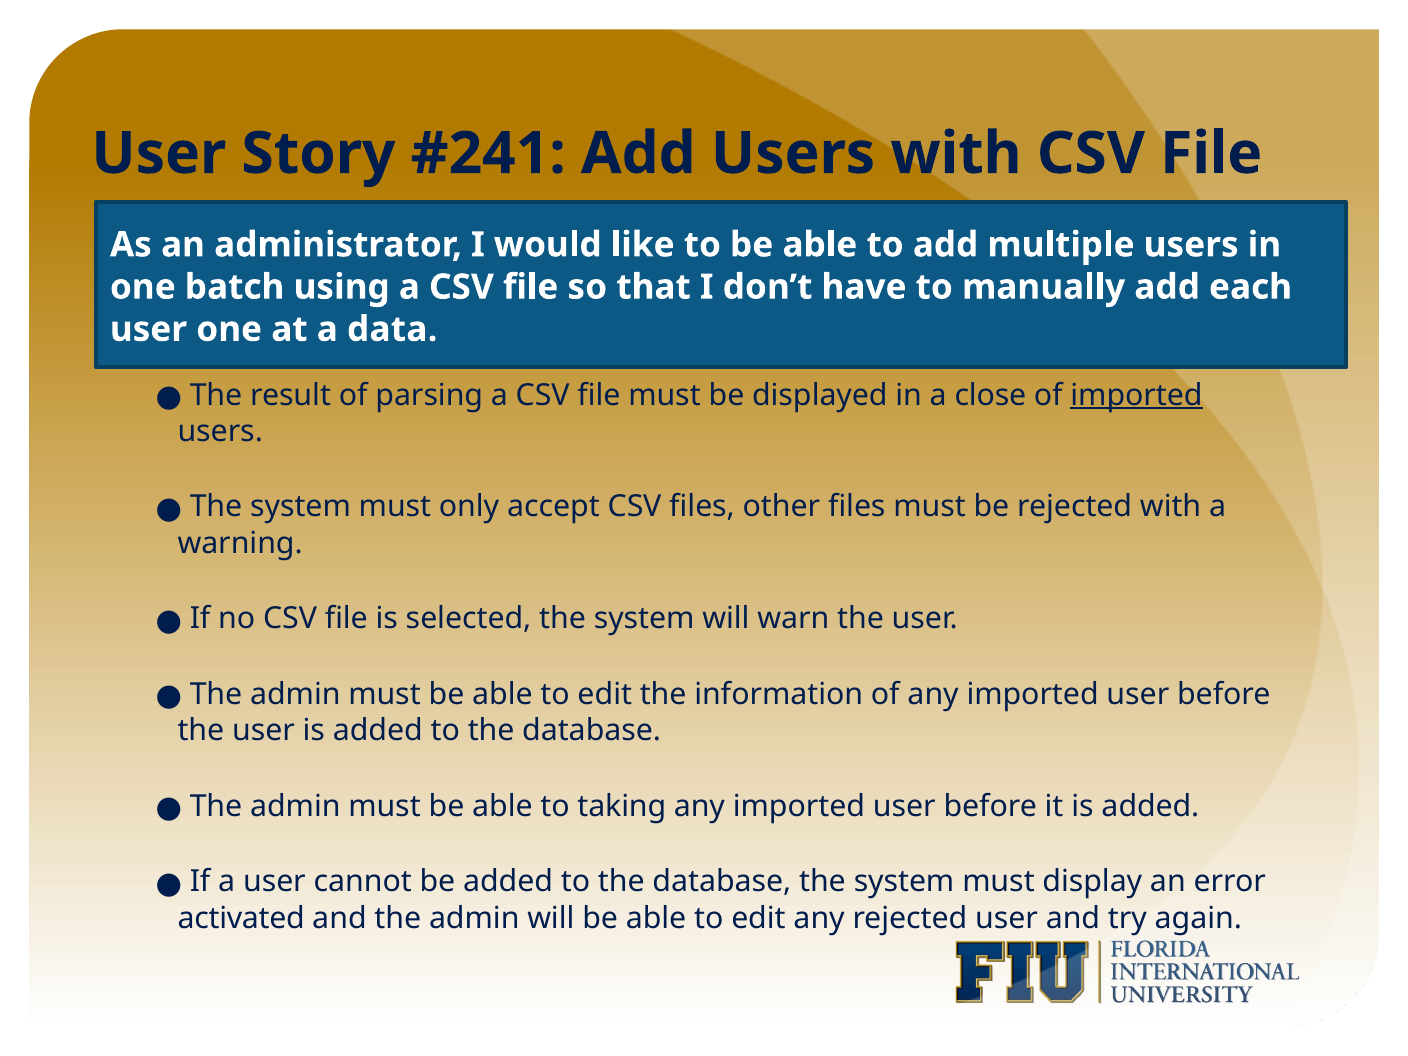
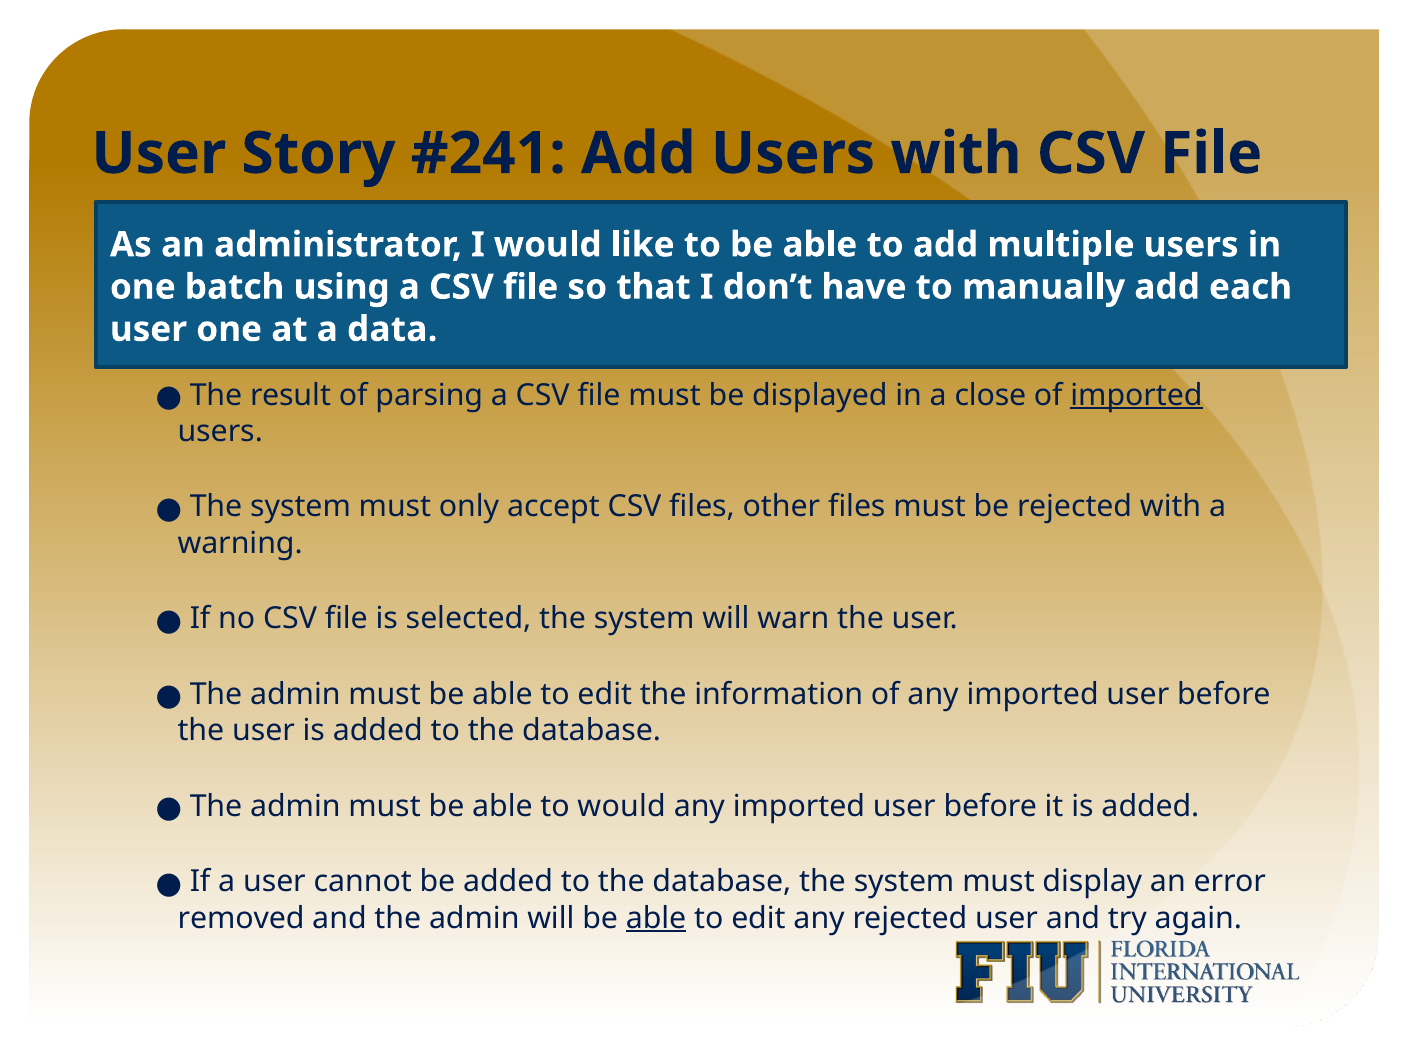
to taking: taking -> would
activated: activated -> removed
able at (656, 918) underline: none -> present
